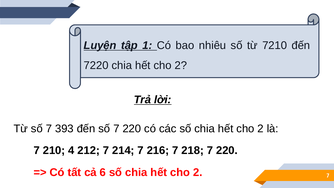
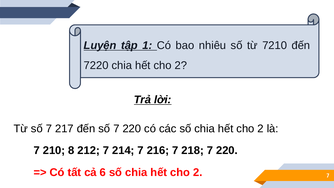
393: 393 -> 217
4: 4 -> 8
